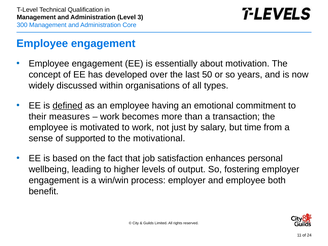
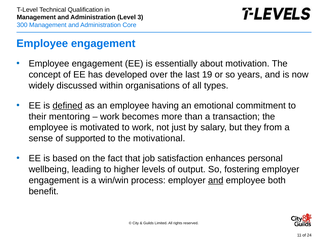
50: 50 -> 19
measures: measures -> mentoring
time: time -> they
and at (216, 180) underline: none -> present
